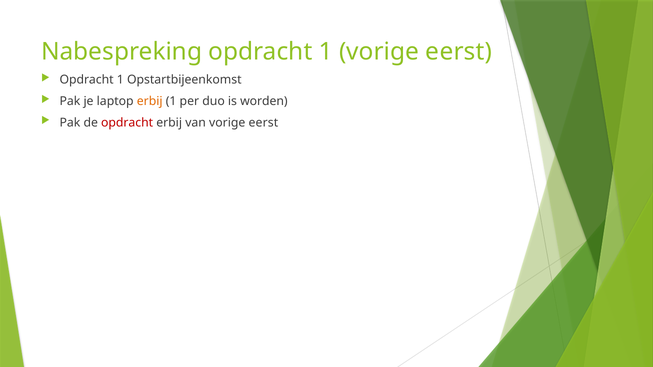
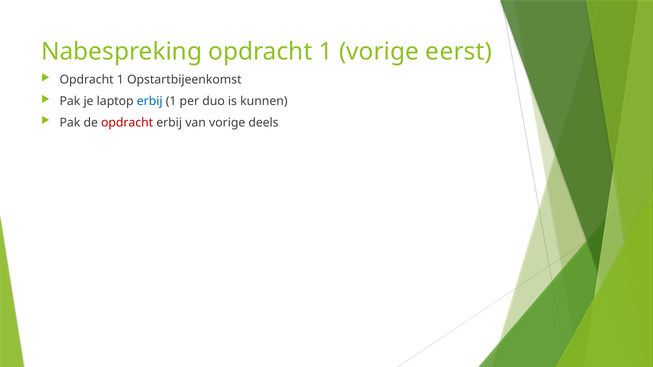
erbij at (150, 101) colour: orange -> blue
worden: worden -> kunnen
van vorige eerst: eerst -> deels
